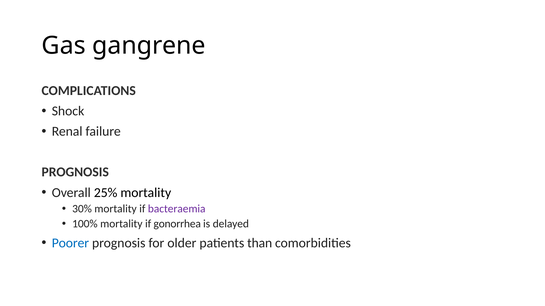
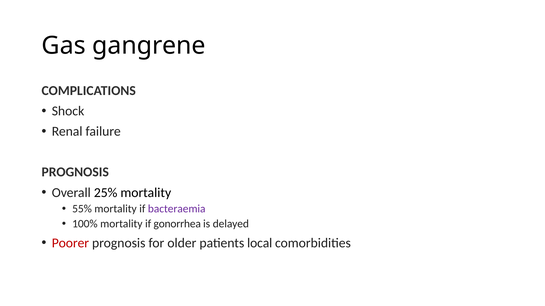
30%: 30% -> 55%
Poorer colour: blue -> red
than: than -> local
